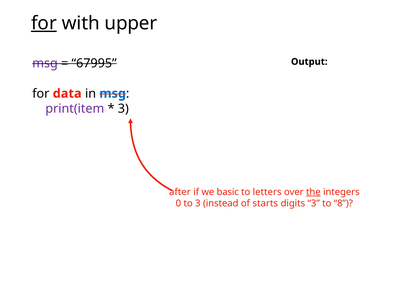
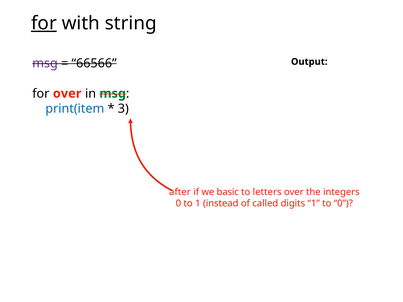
upper: upper -> string
67995: 67995 -> 66566
for data: data -> over
msg at (113, 94) colour: blue -> green
print(item colour: purple -> blue
the underline: present -> none
to 3: 3 -> 1
starts: starts -> called
digits 3: 3 -> 1
to 8: 8 -> 0
